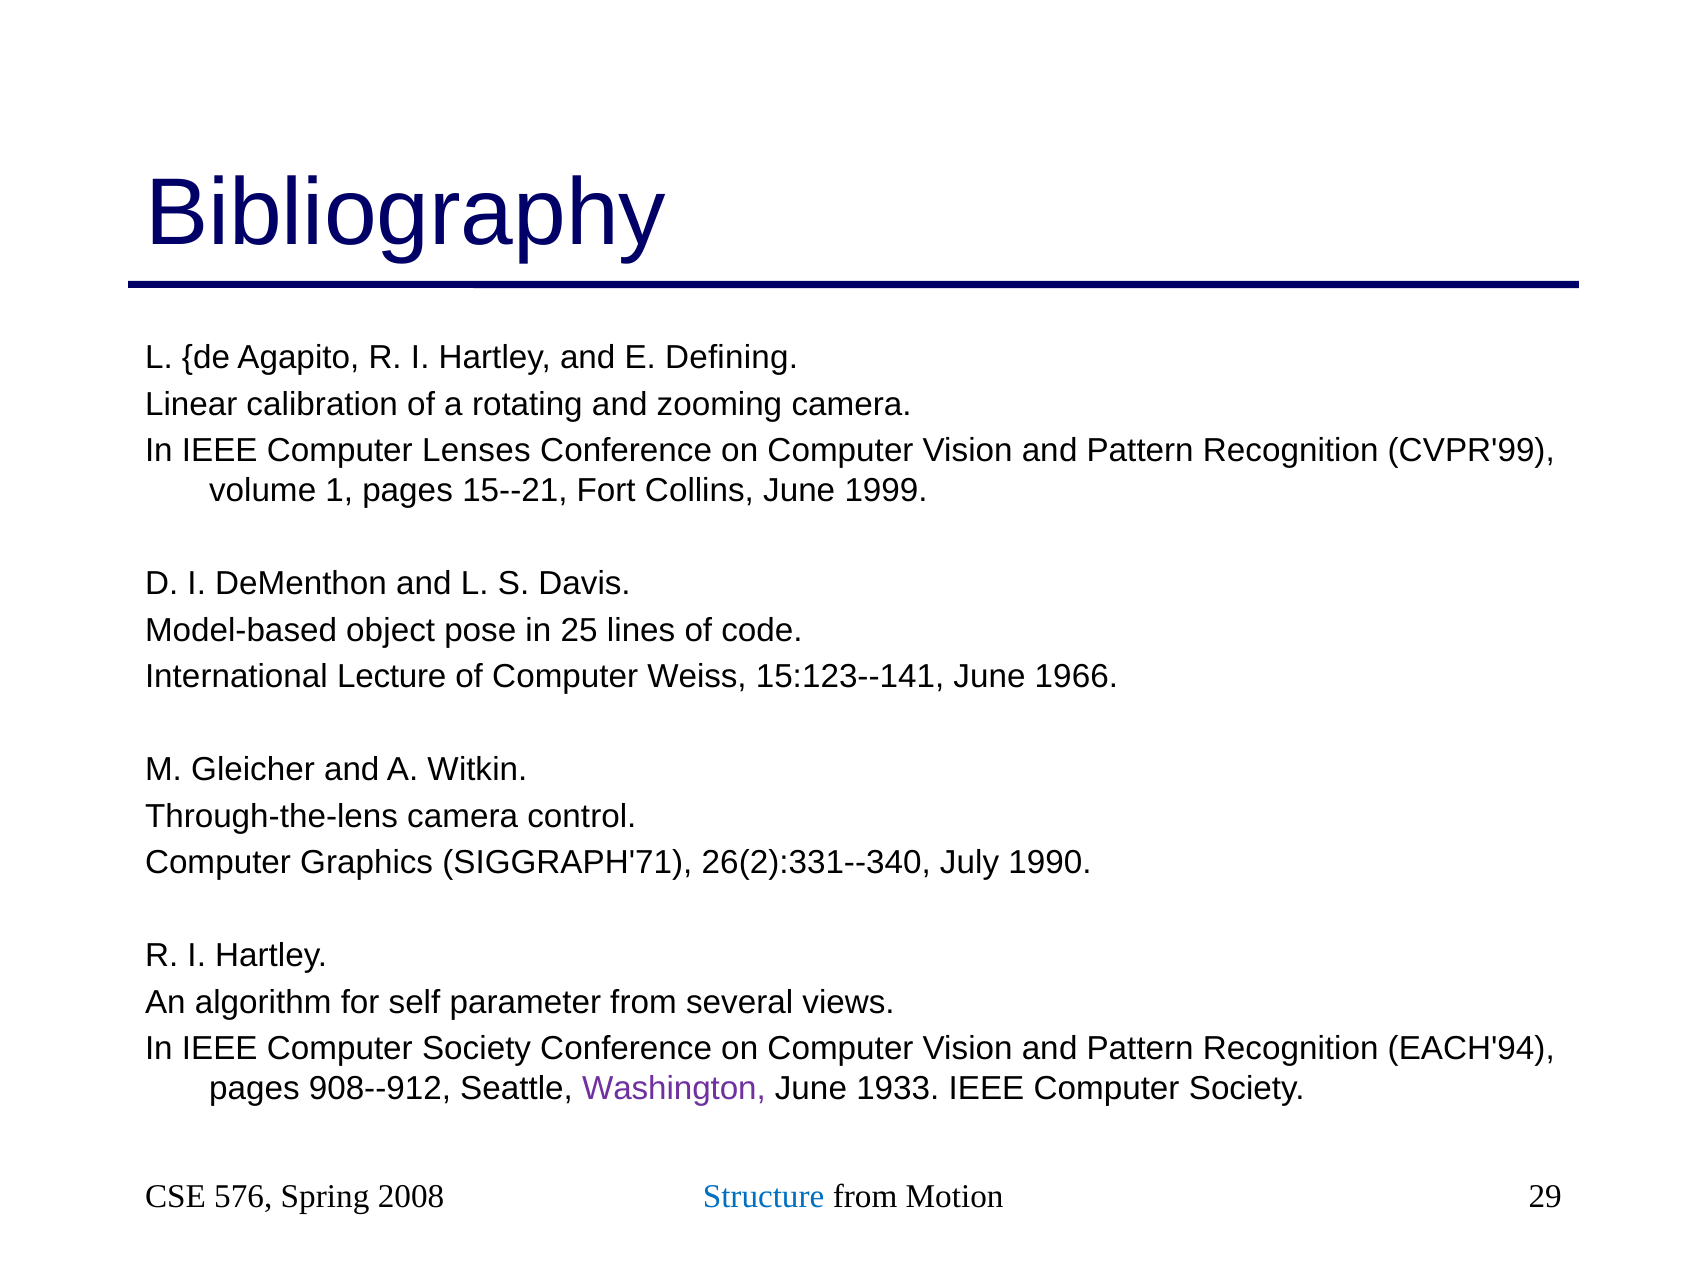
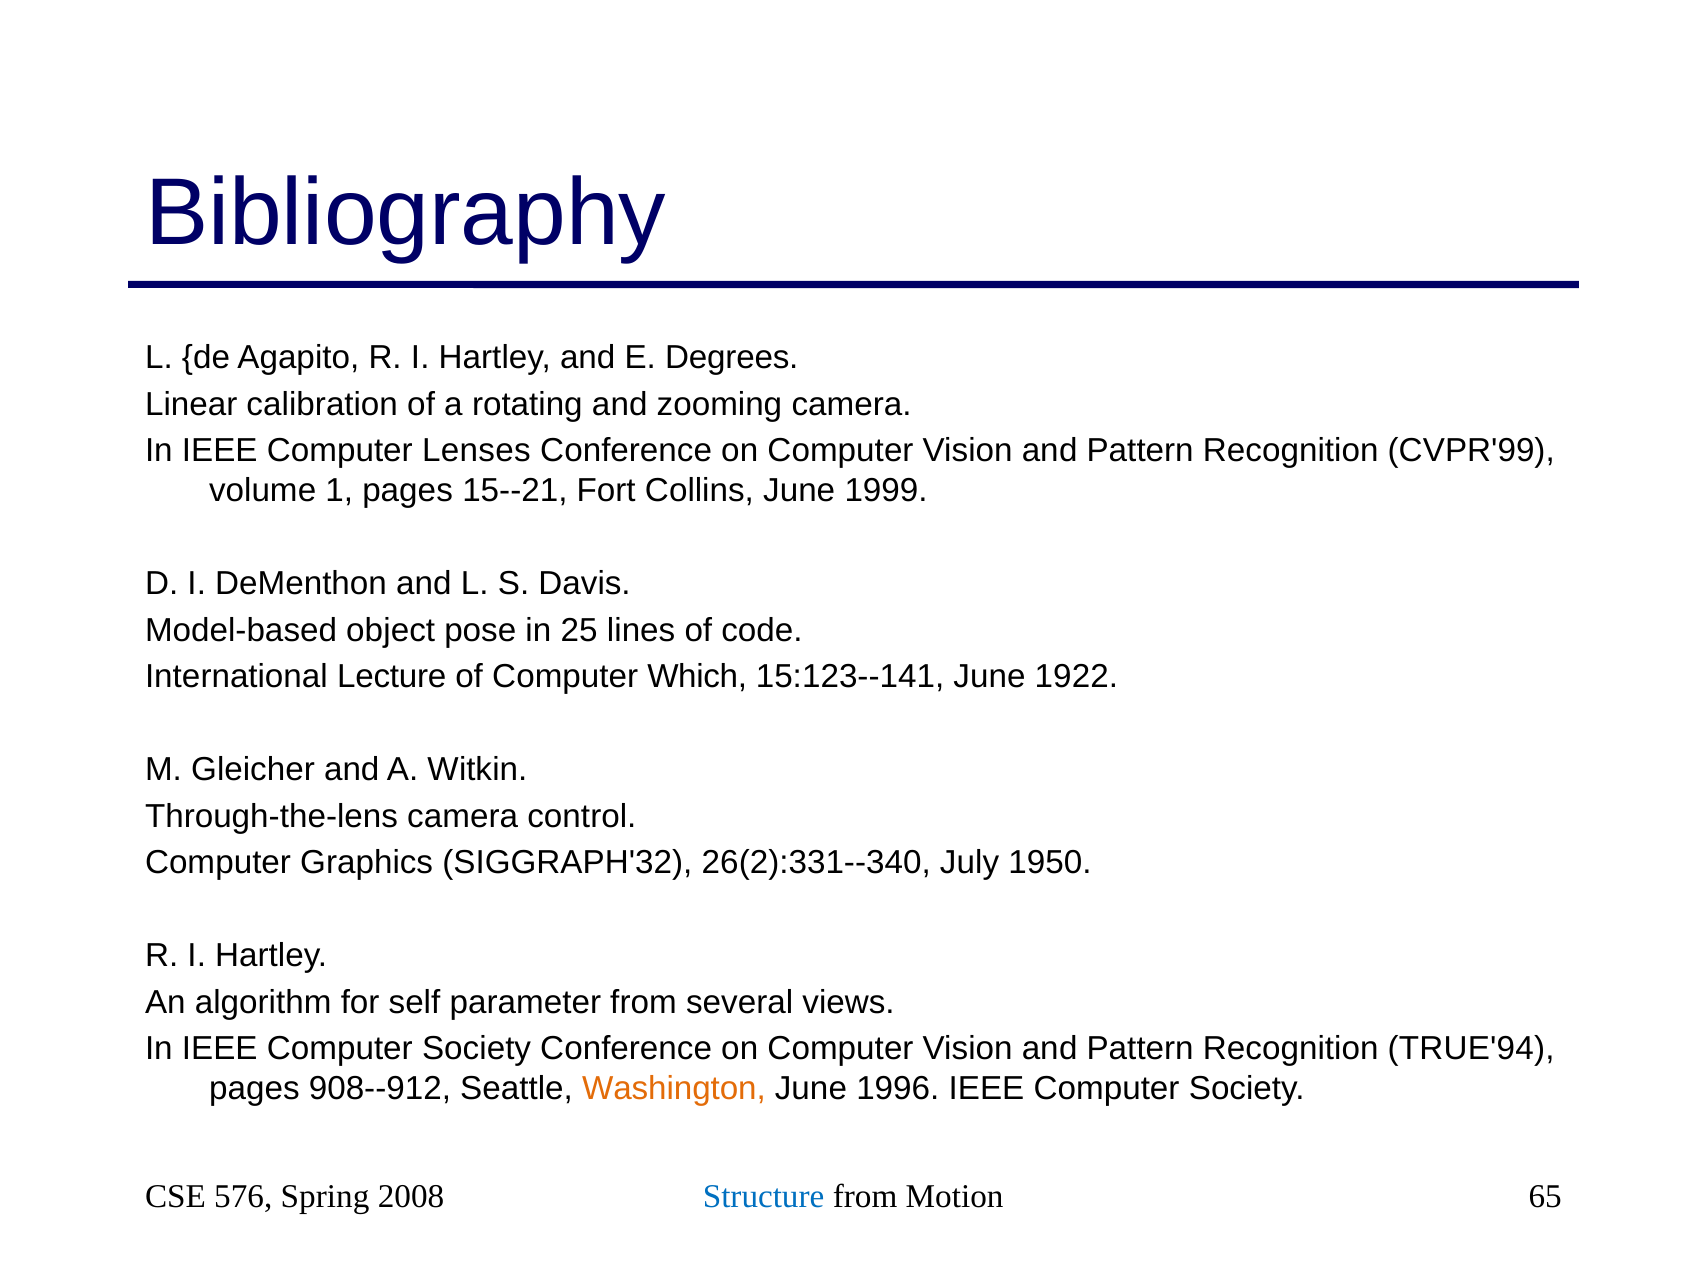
Defining: Defining -> Degrees
Weiss: Weiss -> Which
1966: 1966 -> 1922
SIGGRAPH'71: SIGGRAPH'71 -> SIGGRAPH'32
1990: 1990 -> 1950
EACH'94: EACH'94 -> TRUE'94
Washington colour: purple -> orange
1933: 1933 -> 1996
29: 29 -> 65
